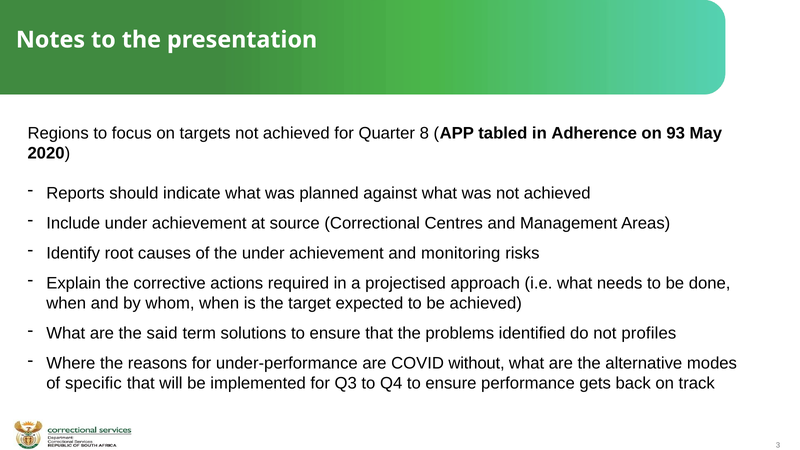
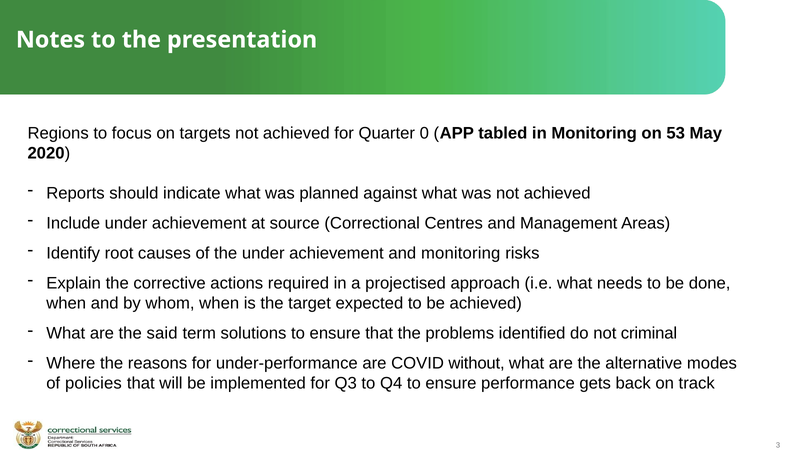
8: 8 -> 0
in Adherence: Adherence -> Monitoring
93: 93 -> 53
profiles: profiles -> criminal
specific: specific -> policies
